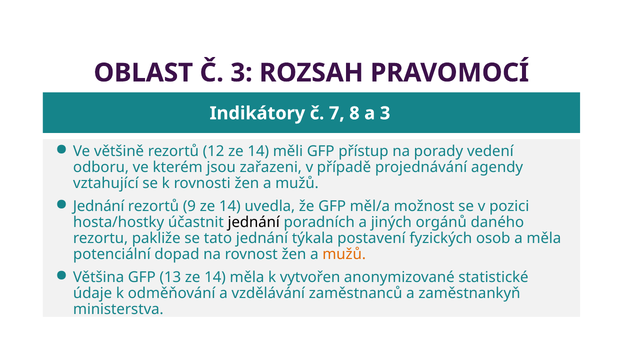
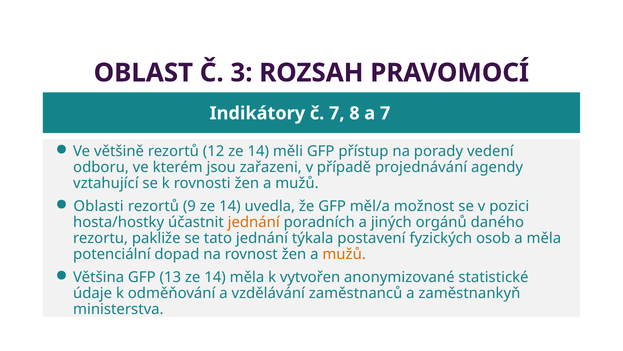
a 3: 3 -> 7
Jednání at (99, 206): Jednání -> Oblasti
jednání at (254, 222) colour: black -> orange
